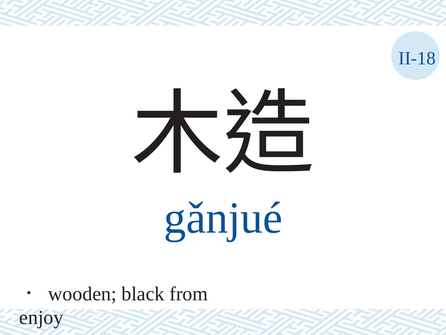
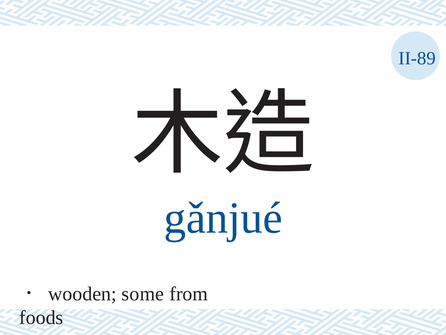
II-18: II-18 -> II-89
black: black -> some
enjoy: enjoy -> foods
